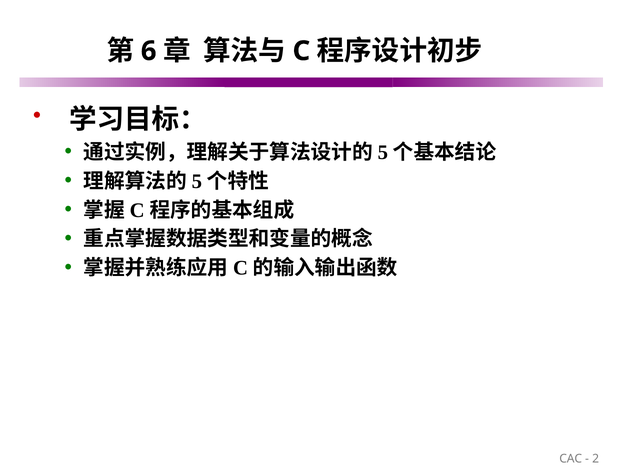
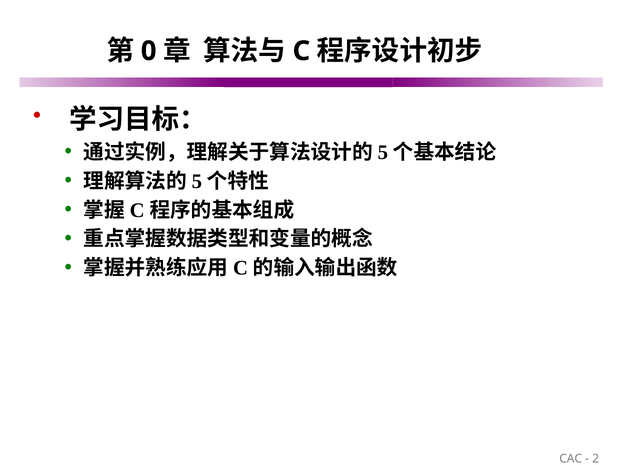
6: 6 -> 0
